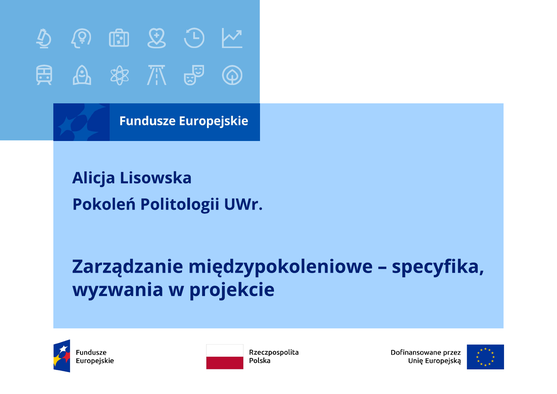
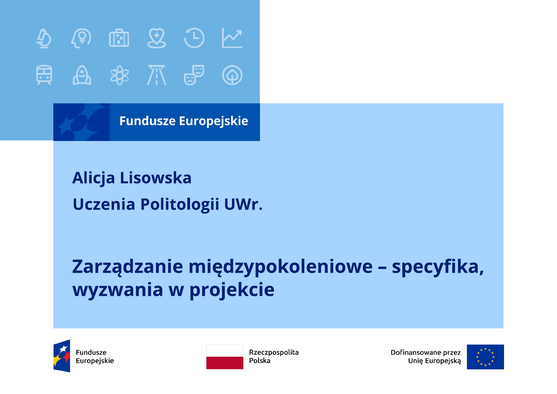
Pokoleń: Pokoleń -> Uczenia
